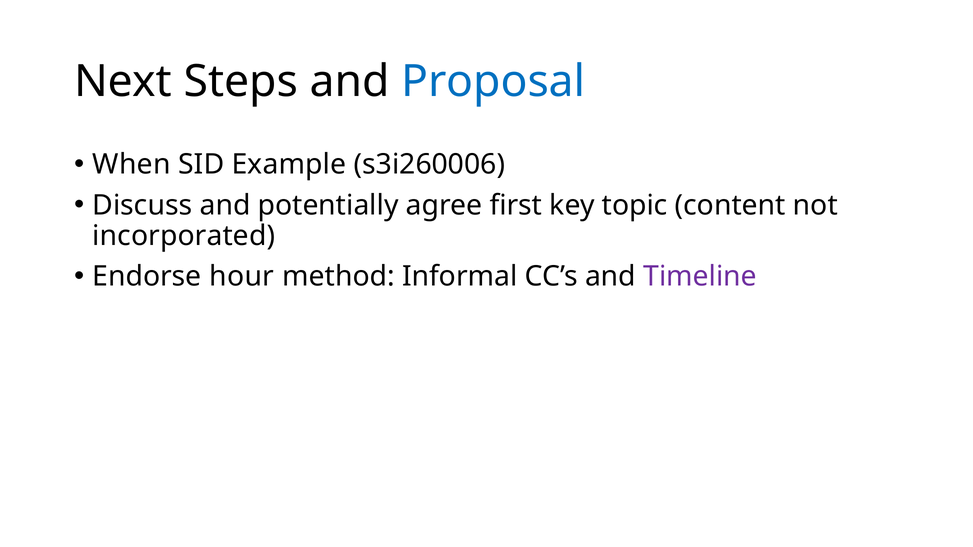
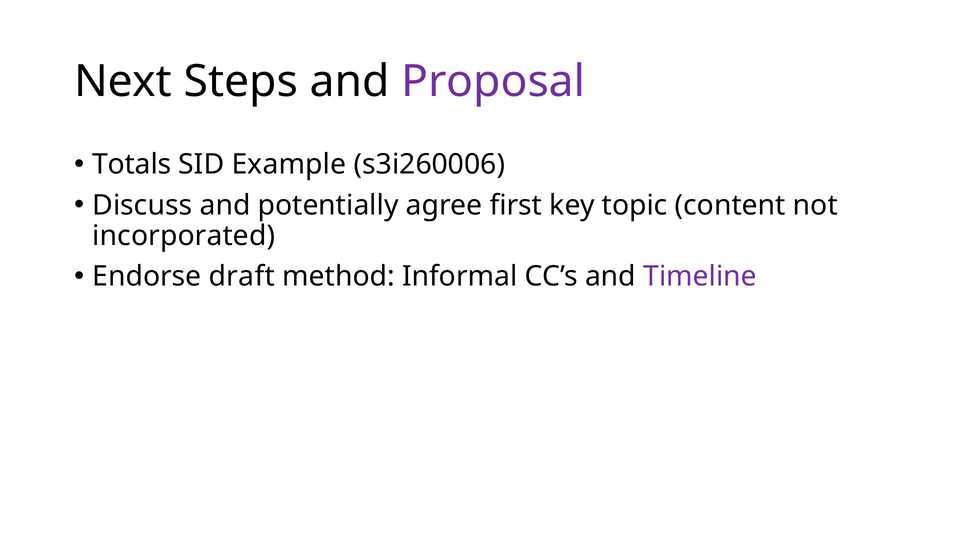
Proposal colour: blue -> purple
When: When -> Totals
hour: hour -> draft
